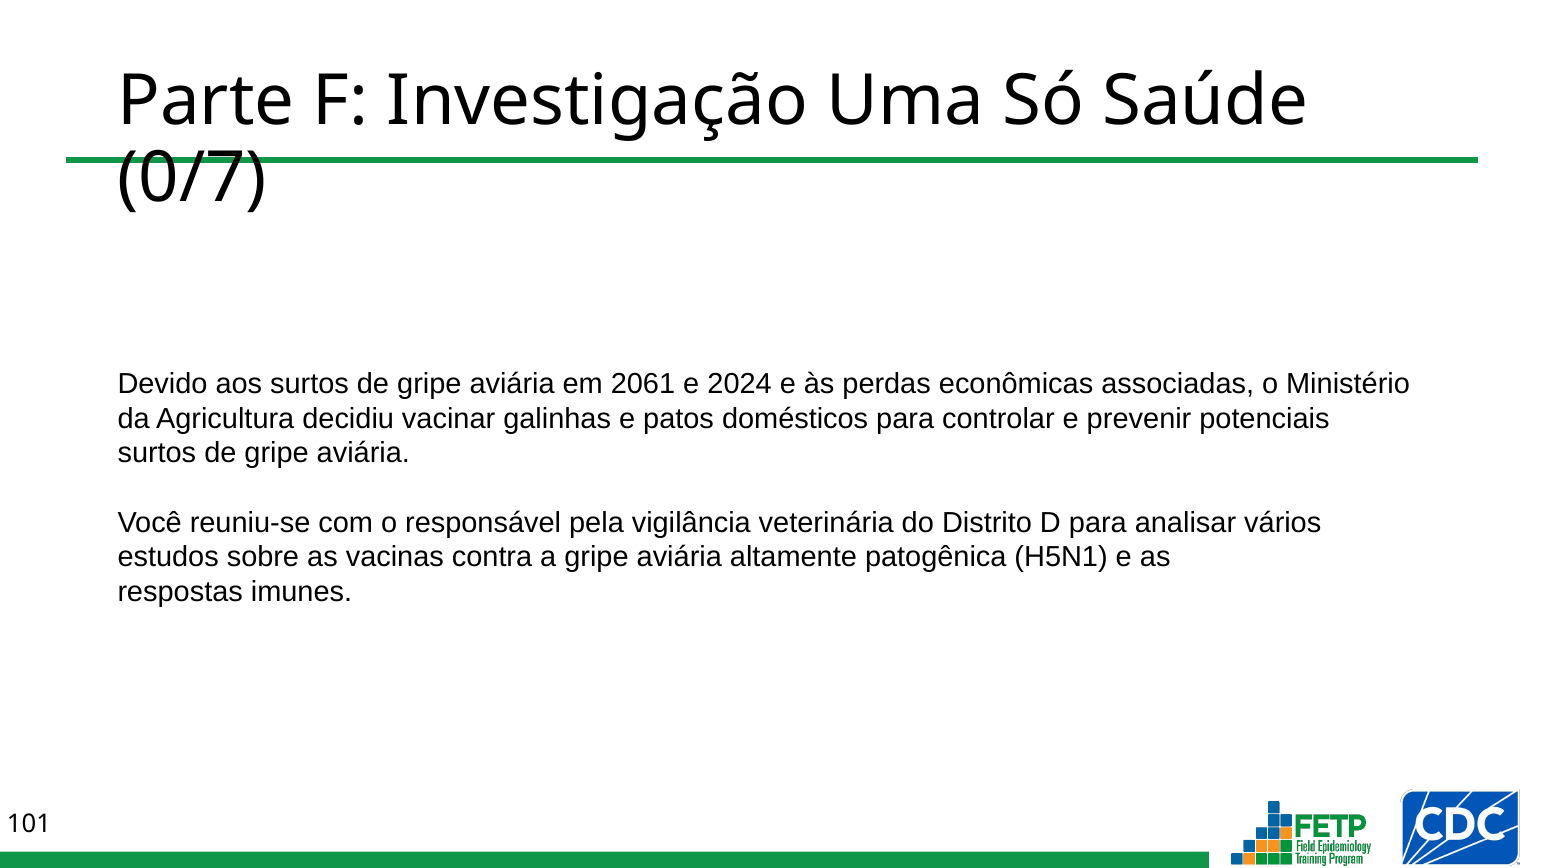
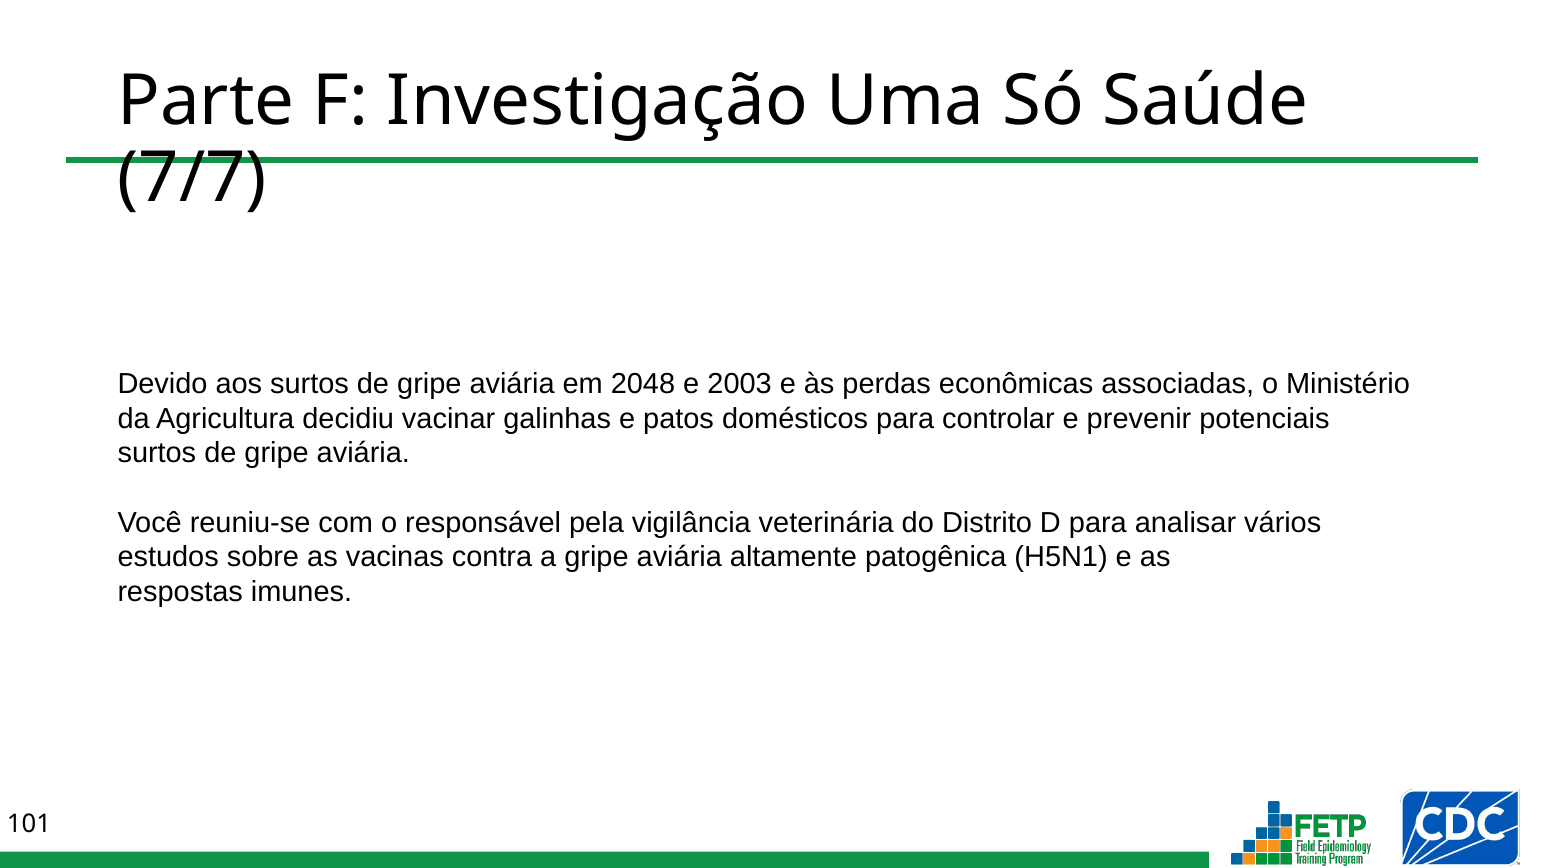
0/7: 0/7 -> 7/7
2061: 2061 -> 2048
2024: 2024 -> 2003
